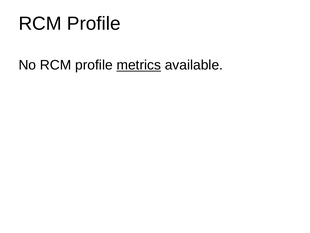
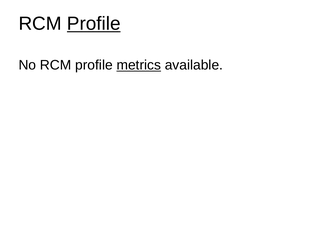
Profile at (94, 24) underline: none -> present
